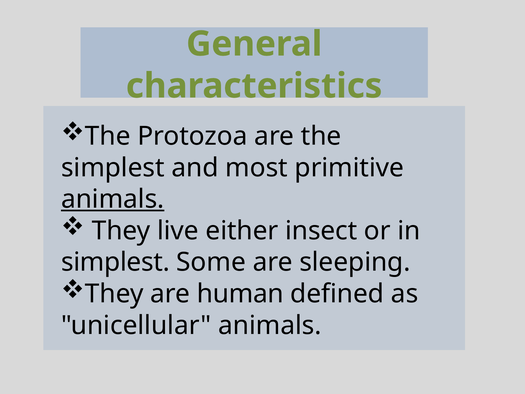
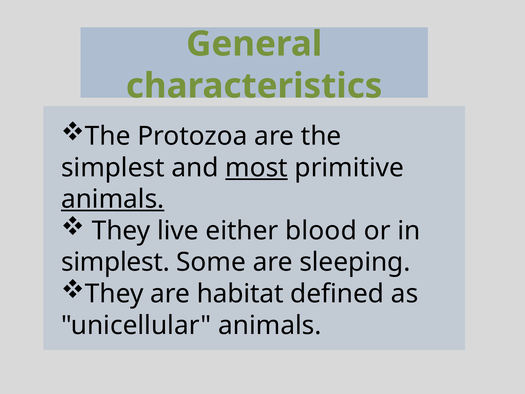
most underline: none -> present
insect: insect -> blood
human: human -> habitat
